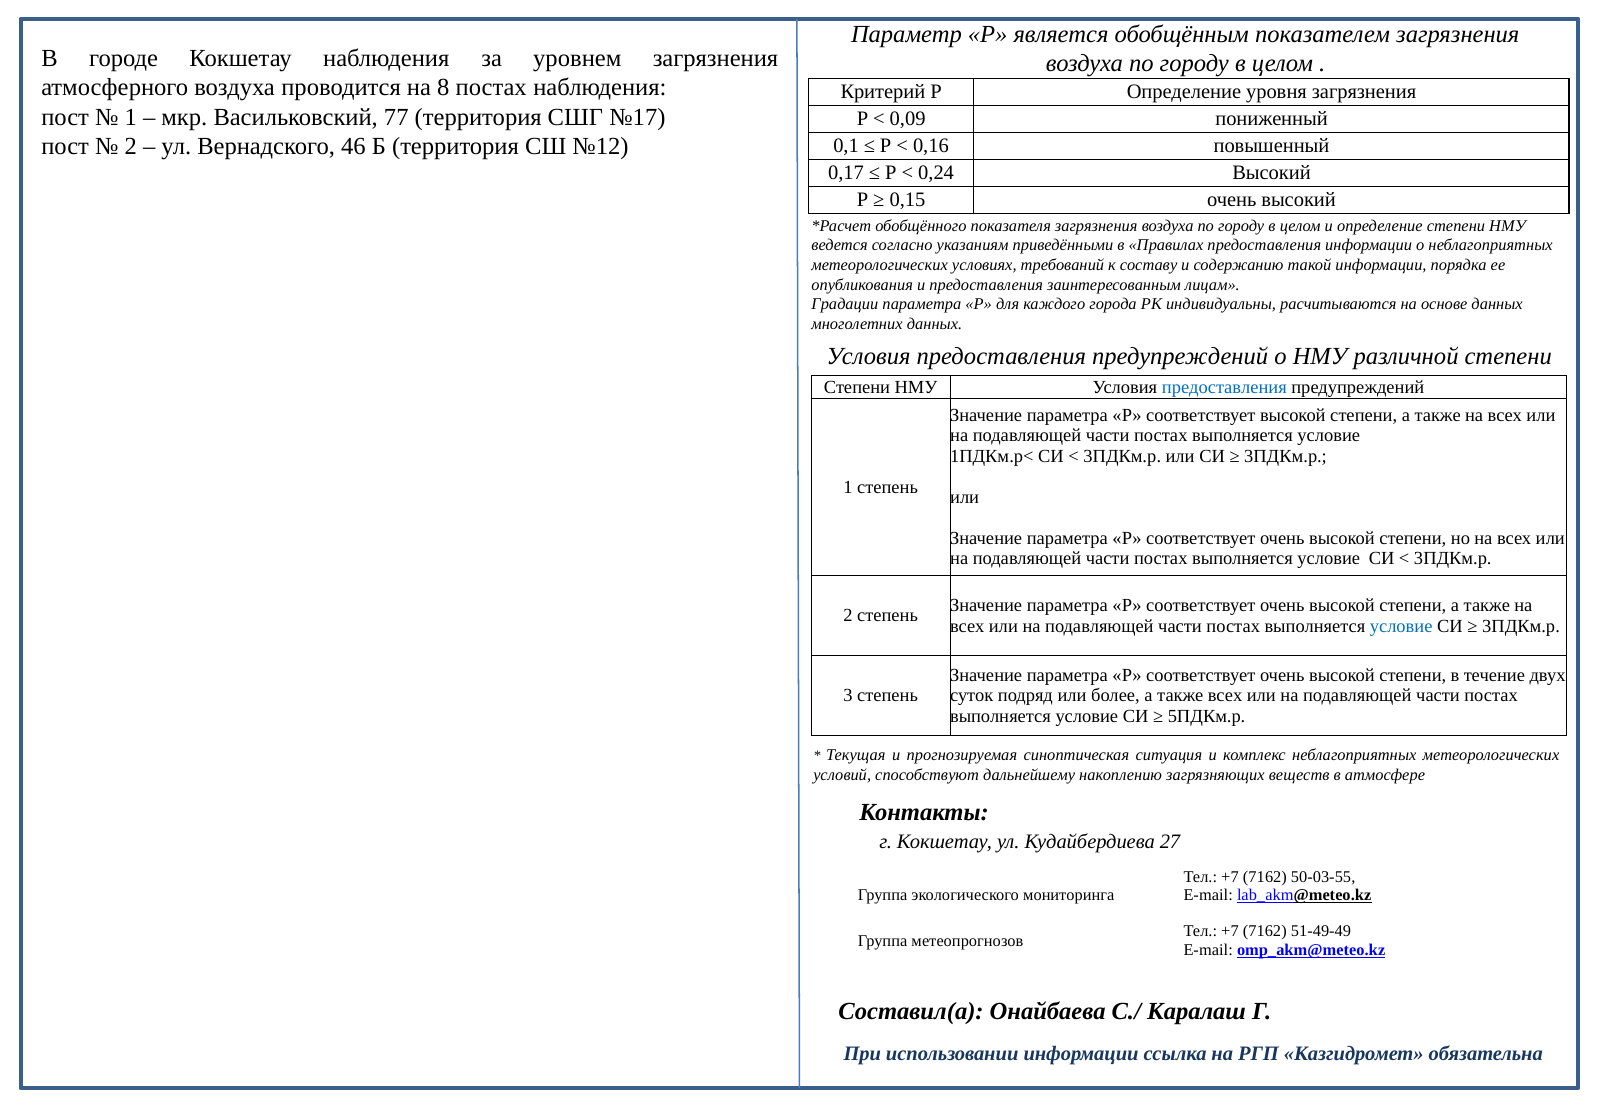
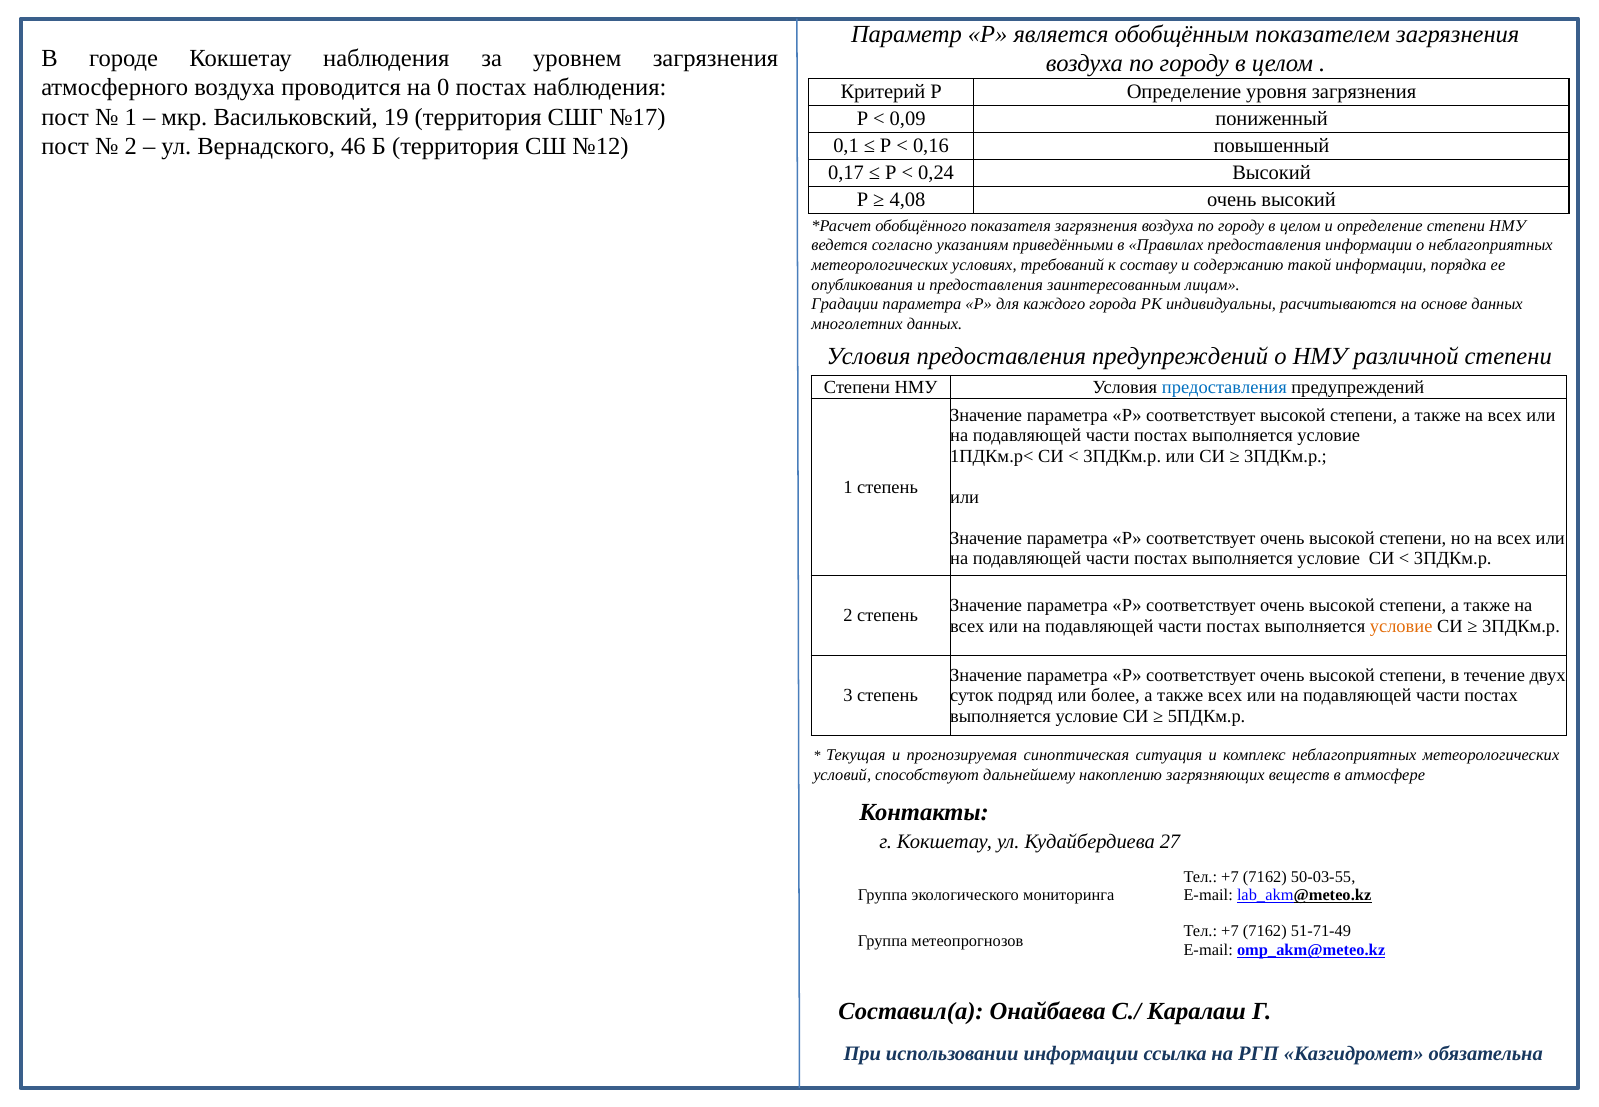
8: 8 -> 0
77: 77 -> 19
0,15: 0,15 -> 4,08
условие at (1401, 626) colour: blue -> orange
51-49-49: 51-49-49 -> 51-71-49
